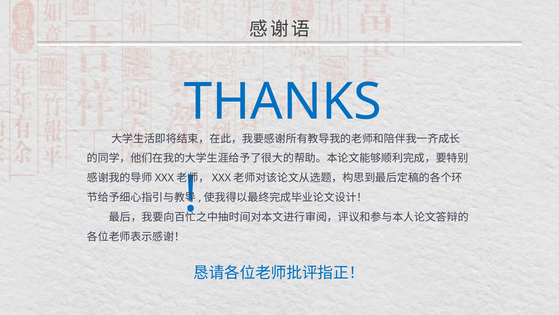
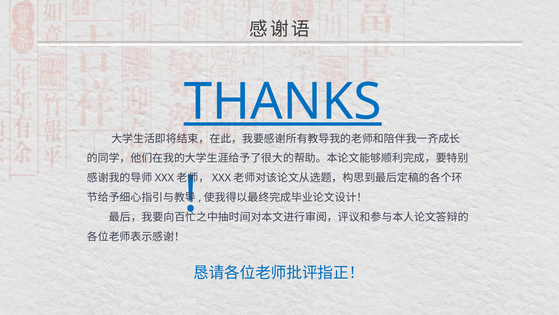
THANKS underline: none -> present
